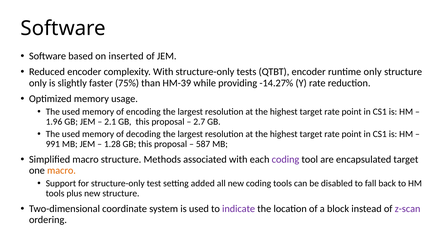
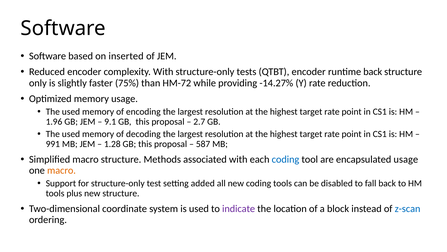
runtime only: only -> back
HM-39: HM-39 -> HM-72
2.1: 2.1 -> 9.1
coding at (286, 159) colour: purple -> blue
encapsulated target: target -> usage
z-scan colour: purple -> blue
